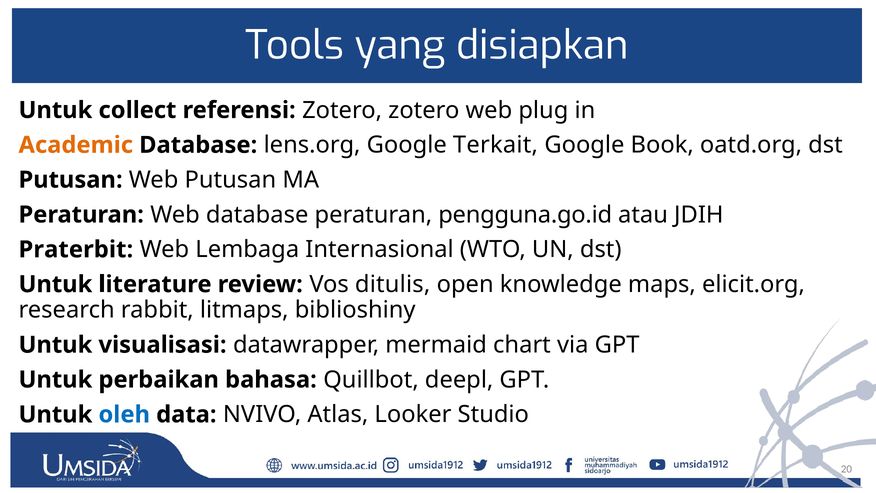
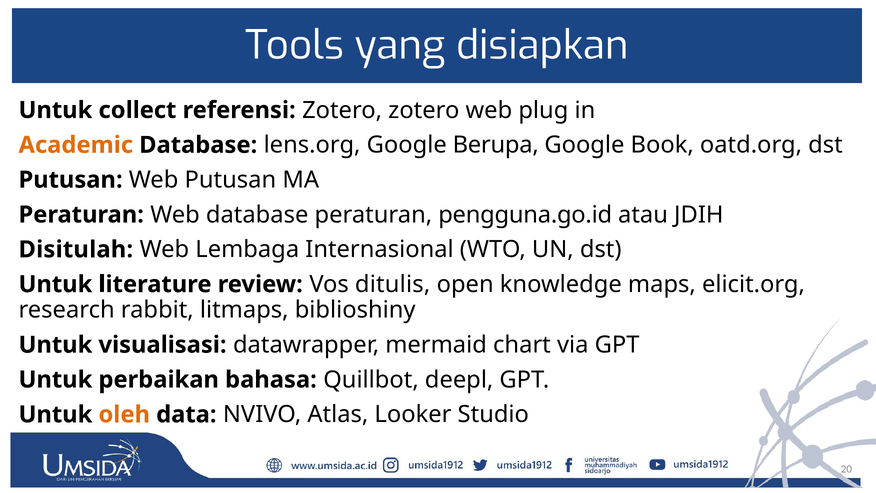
Terkait: Terkait -> Berupa
Praterbit: Praterbit -> Disitulah
oleh colour: blue -> orange
